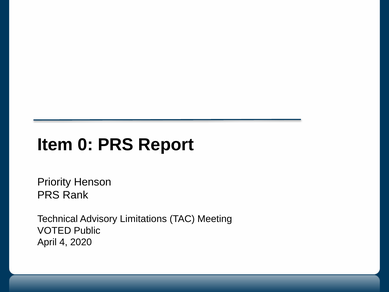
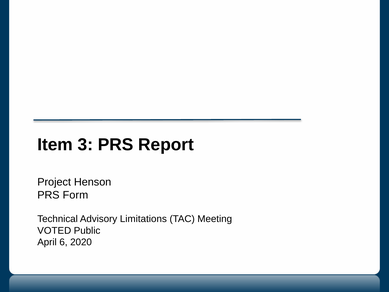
0: 0 -> 3
Priority: Priority -> Project
Rank: Rank -> Form
4: 4 -> 6
